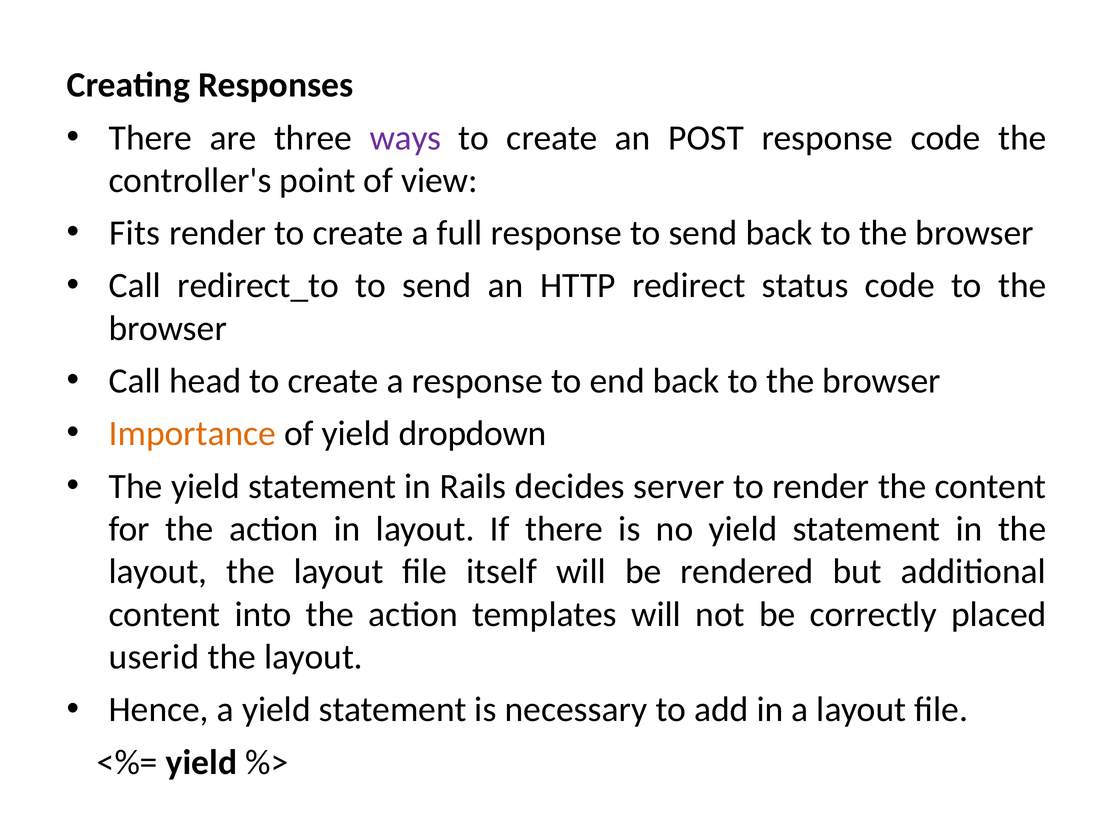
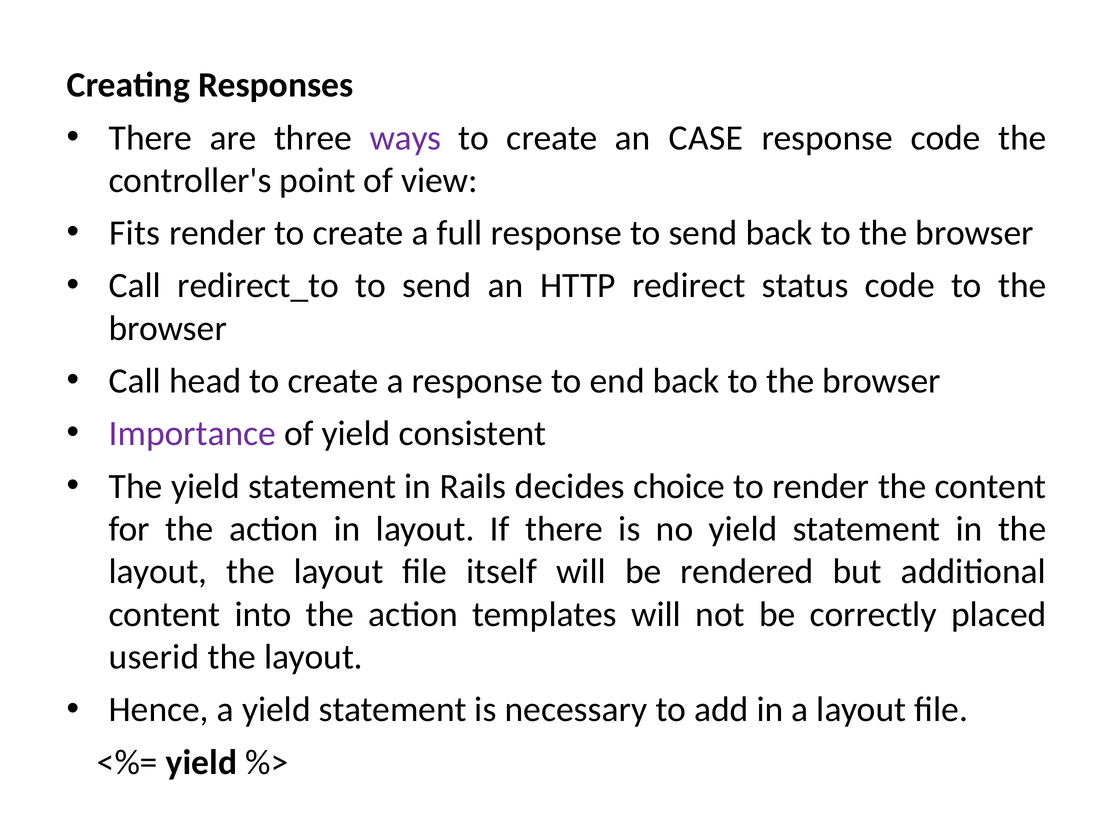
POST: POST -> CASE
Importance colour: orange -> purple
dropdown: dropdown -> consistent
server: server -> choice
